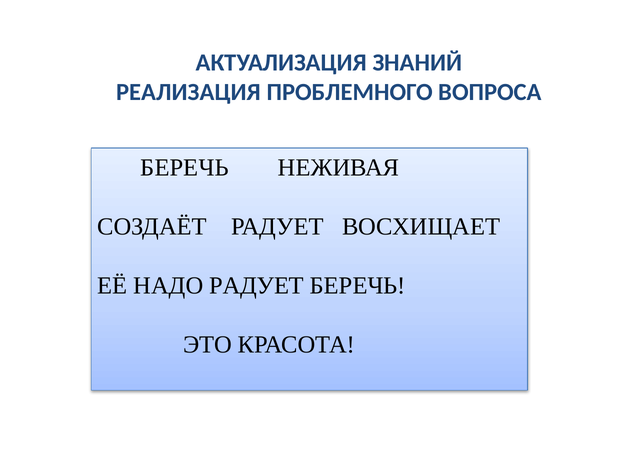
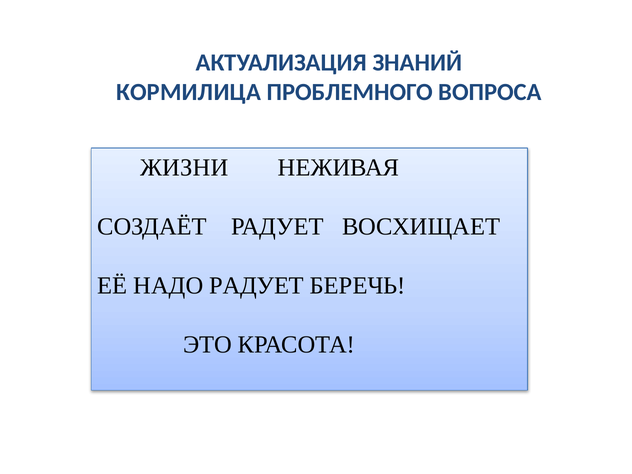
РЕАЛИЗАЦИЯ: РЕАЛИЗАЦИЯ -> КОРМИЛИЦА
БЕРЕЧЬ at (185, 168): БЕРЕЧЬ -> ЖИЗНИ
